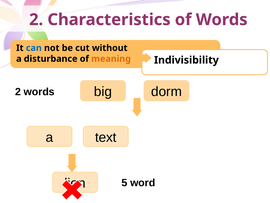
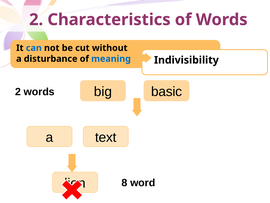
meaning colour: orange -> blue
dorm: dorm -> basic
5: 5 -> 8
